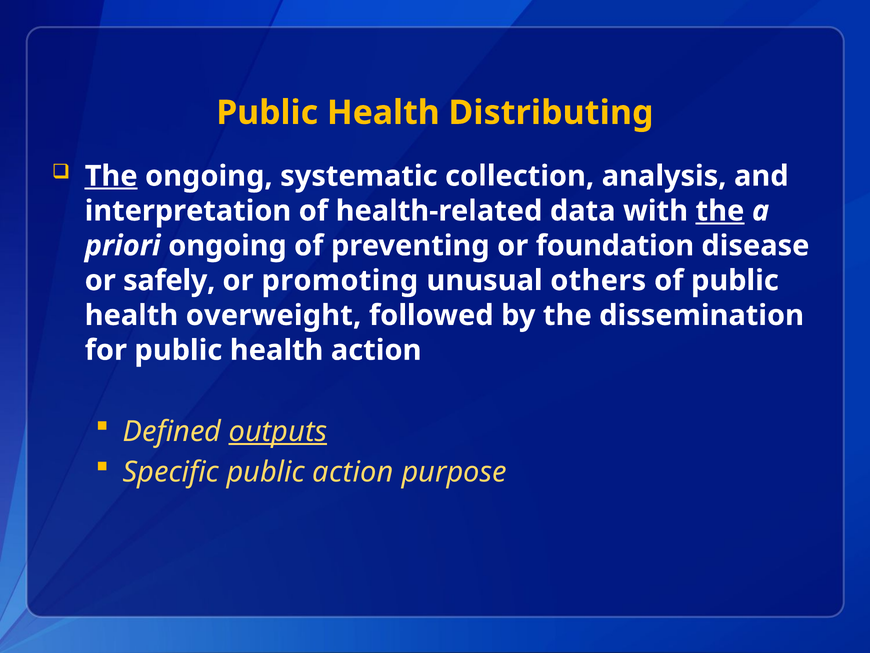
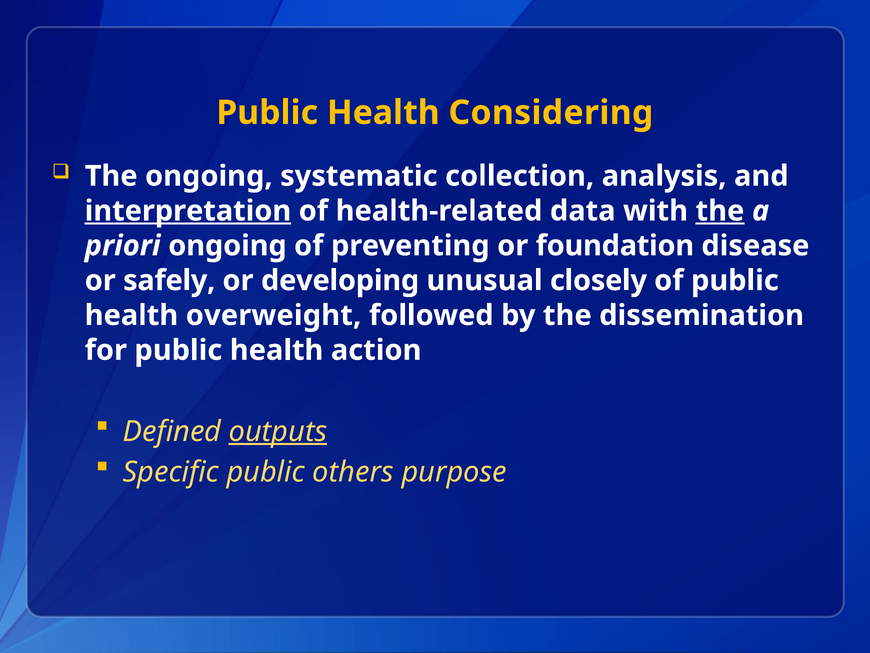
Distributing: Distributing -> Considering
The at (111, 176) underline: present -> none
interpretation underline: none -> present
promoting: promoting -> developing
others: others -> closely
public action: action -> others
